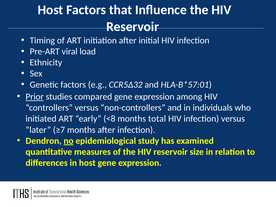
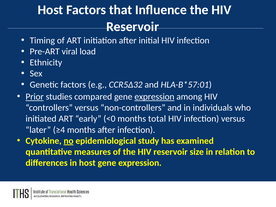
expression at (154, 97) underline: none -> present
<8: <8 -> <0
≥7: ≥7 -> ≥4
Dendron: Dendron -> Cytokine
